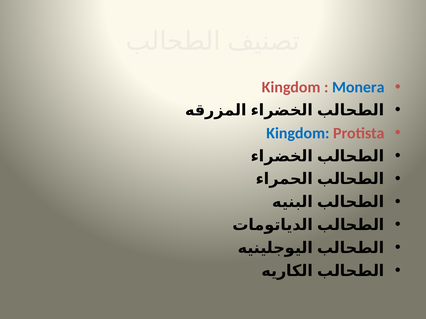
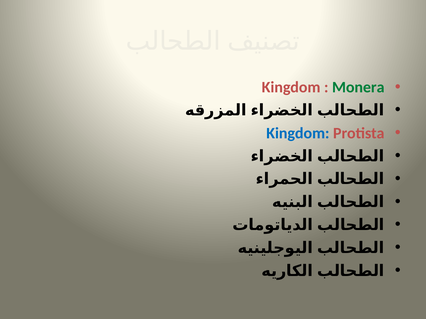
Monera colour: blue -> green
